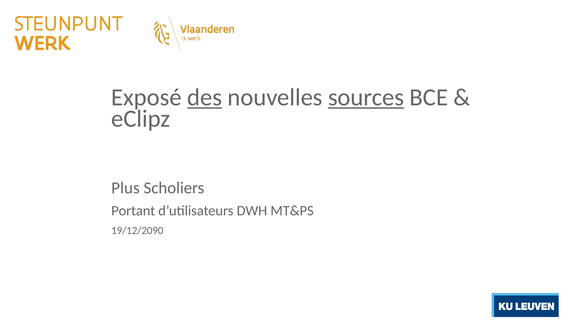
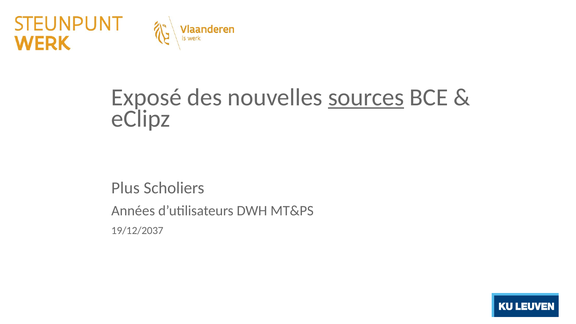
des underline: present -> none
Portant: Portant -> Années
19/12/2090: 19/12/2090 -> 19/12/2037
